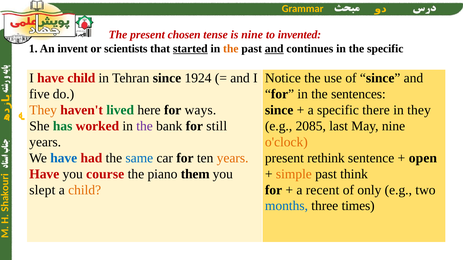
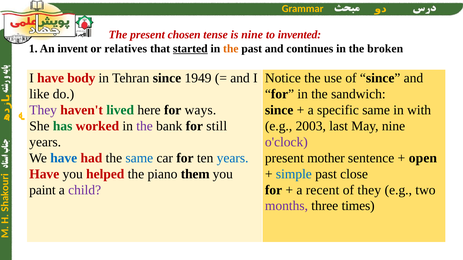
scientists: scientists -> relatives
and at (274, 49) underline: present -> none
the specific: specific -> broken
have child: child -> body
1924: 1924 -> 1949
five: five -> like
sentences: sentences -> sandwich
They at (43, 110) colour: orange -> purple
specific there: there -> same
in they: they -> with
2085: 2085 -> 2003
o'clock colour: orange -> purple
years at (233, 158) colour: orange -> blue
rethink: rethink -> mother
course: course -> helped
simple colour: orange -> blue
think: think -> close
slept: slept -> paint
child at (85, 190) colour: orange -> purple
of only: only -> they
months colour: blue -> purple
